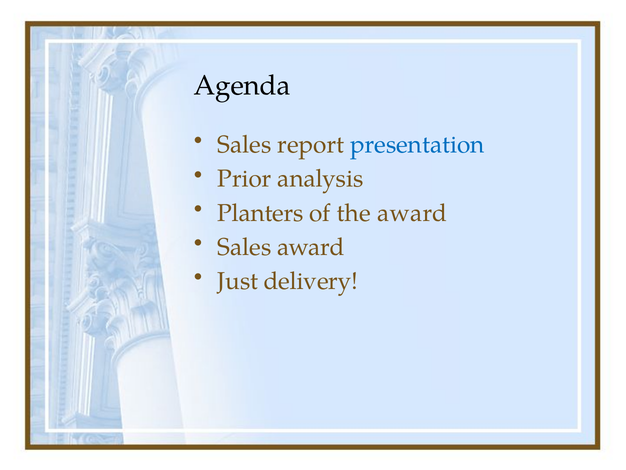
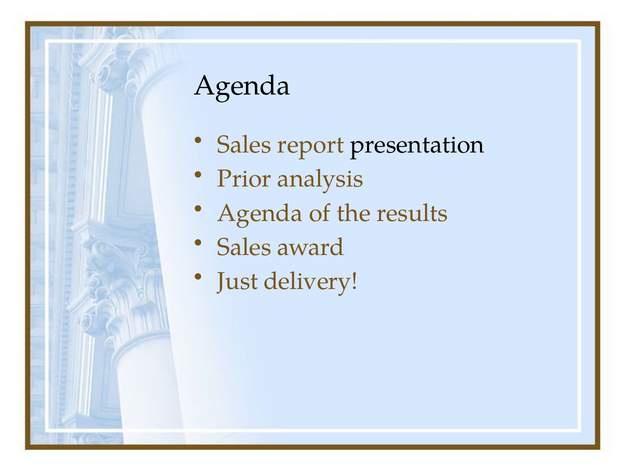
presentation colour: blue -> black
Planters at (260, 213): Planters -> Agenda
the award: award -> results
